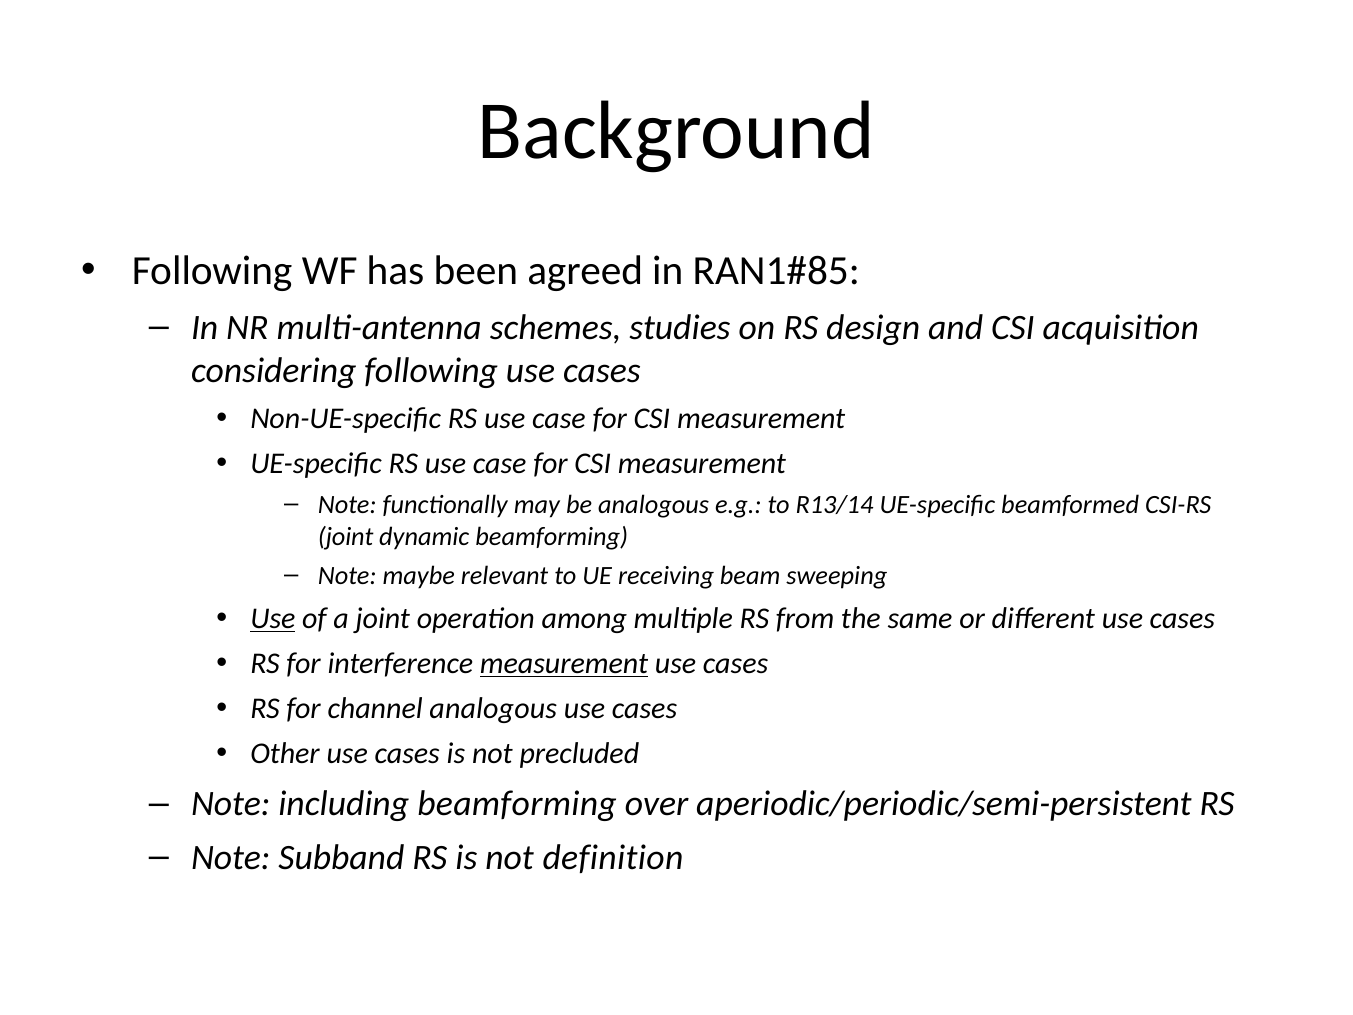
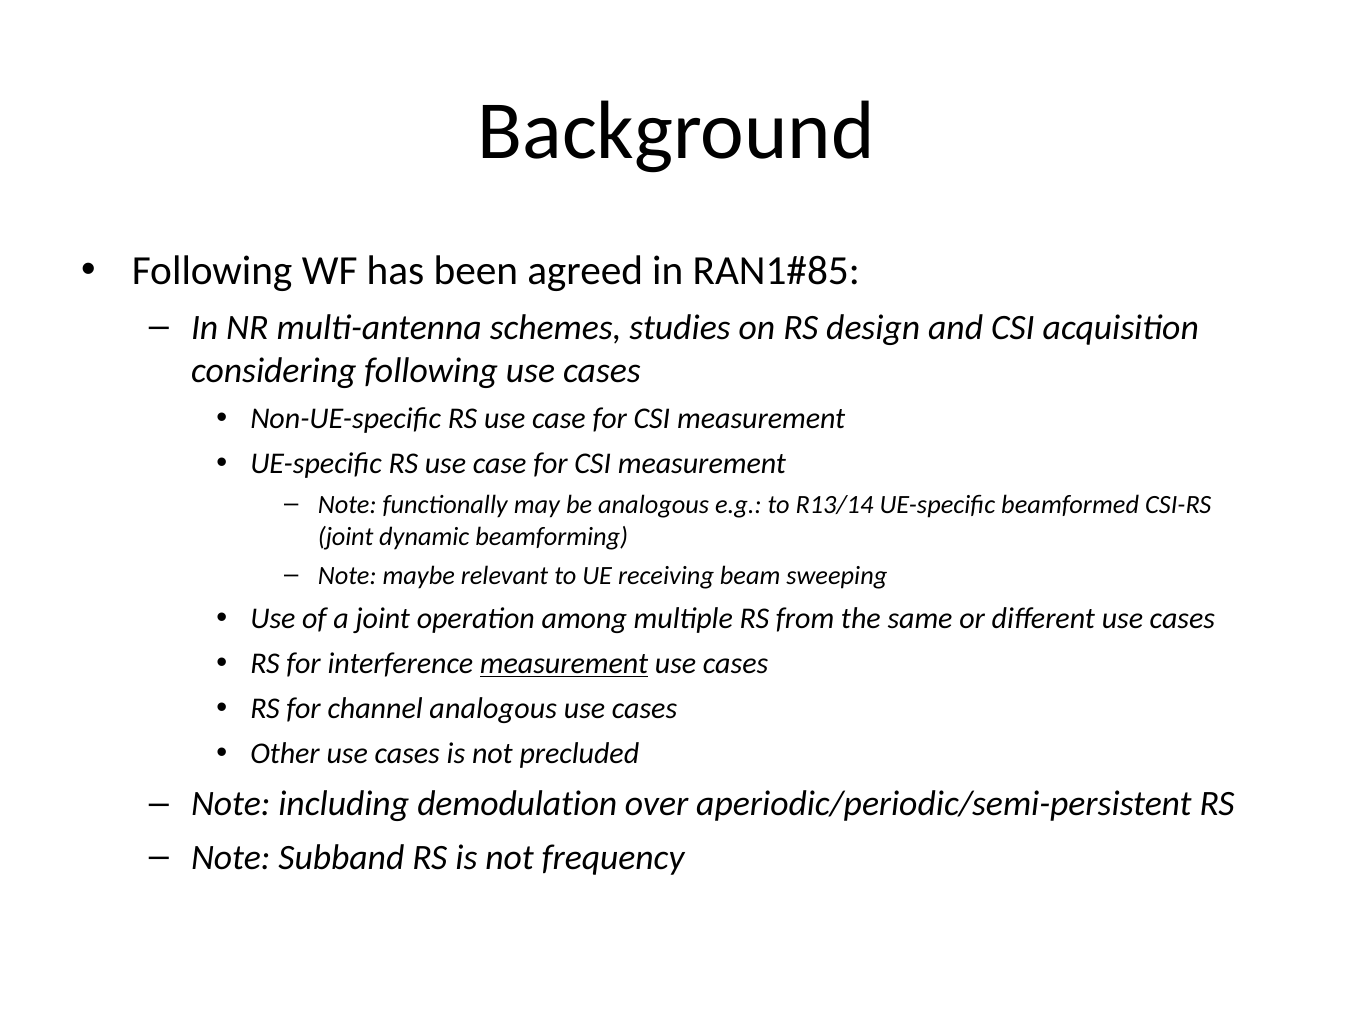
Use at (273, 618) underline: present -> none
including beamforming: beamforming -> demodulation
definition: definition -> frequency
